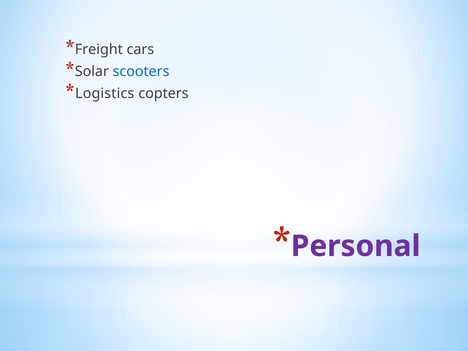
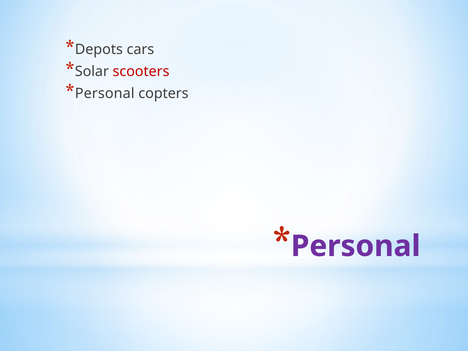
Freight: Freight -> Depots
scooters colour: blue -> red
Logistics at (105, 93): Logistics -> Personal
